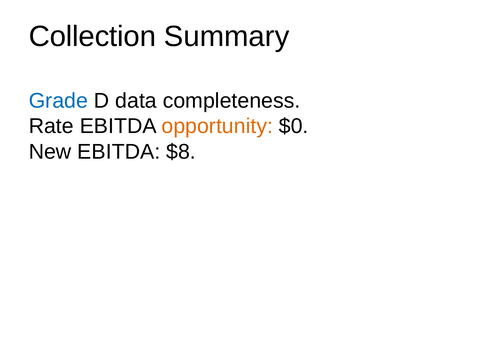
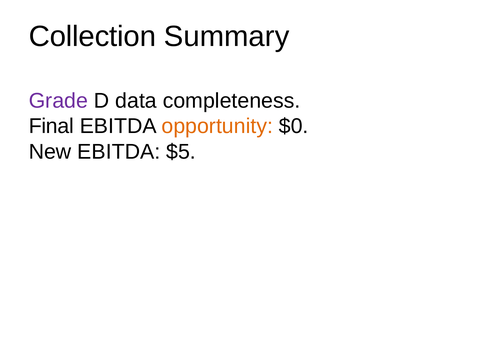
Grade colour: blue -> purple
Rate: Rate -> Final
$8: $8 -> $5
